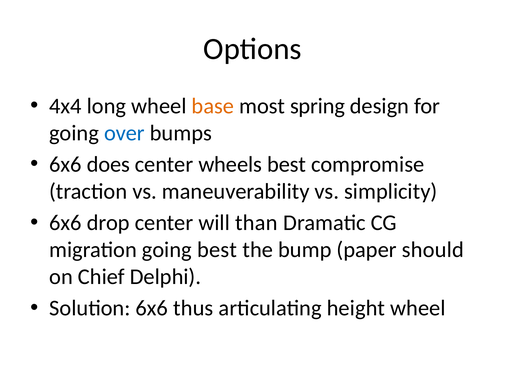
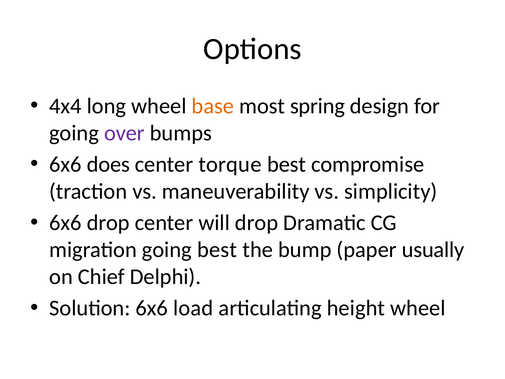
over colour: blue -> purple
wheels: wheels -> torque
will than: than -> drop
should: should -> usually
thus: thus -> load
